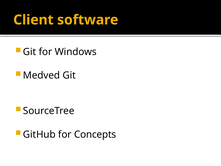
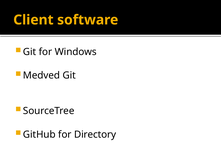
Concepts: Concepts -> Directory
